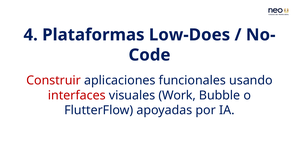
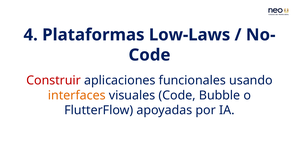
Low-Does: Low-Does -> Low-Laws
interfaces colour: red -> orange
visuales Work: Work -> Code
